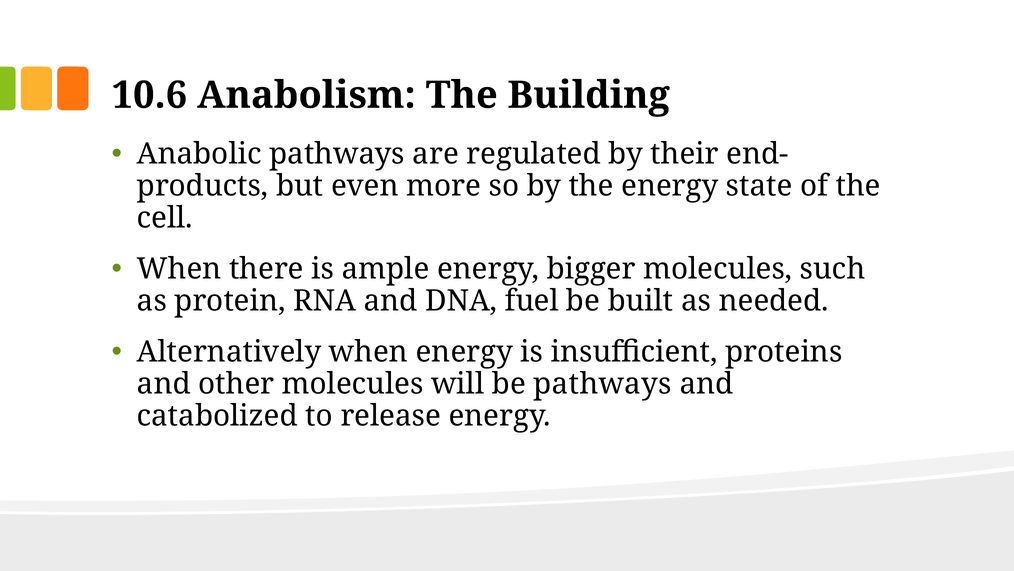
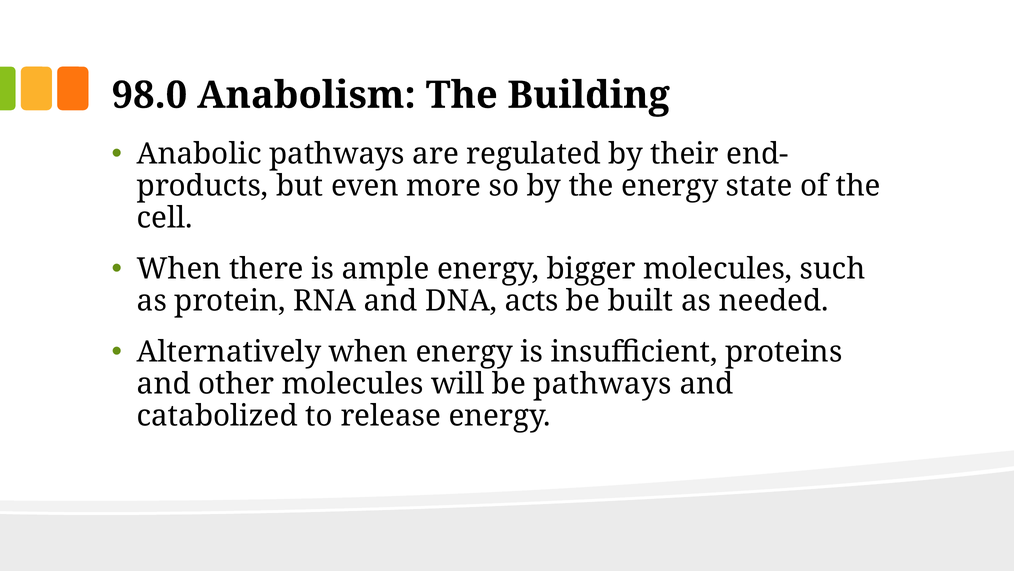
10.6: 10.6 -> 98.0
fuel: fuel -> acts
